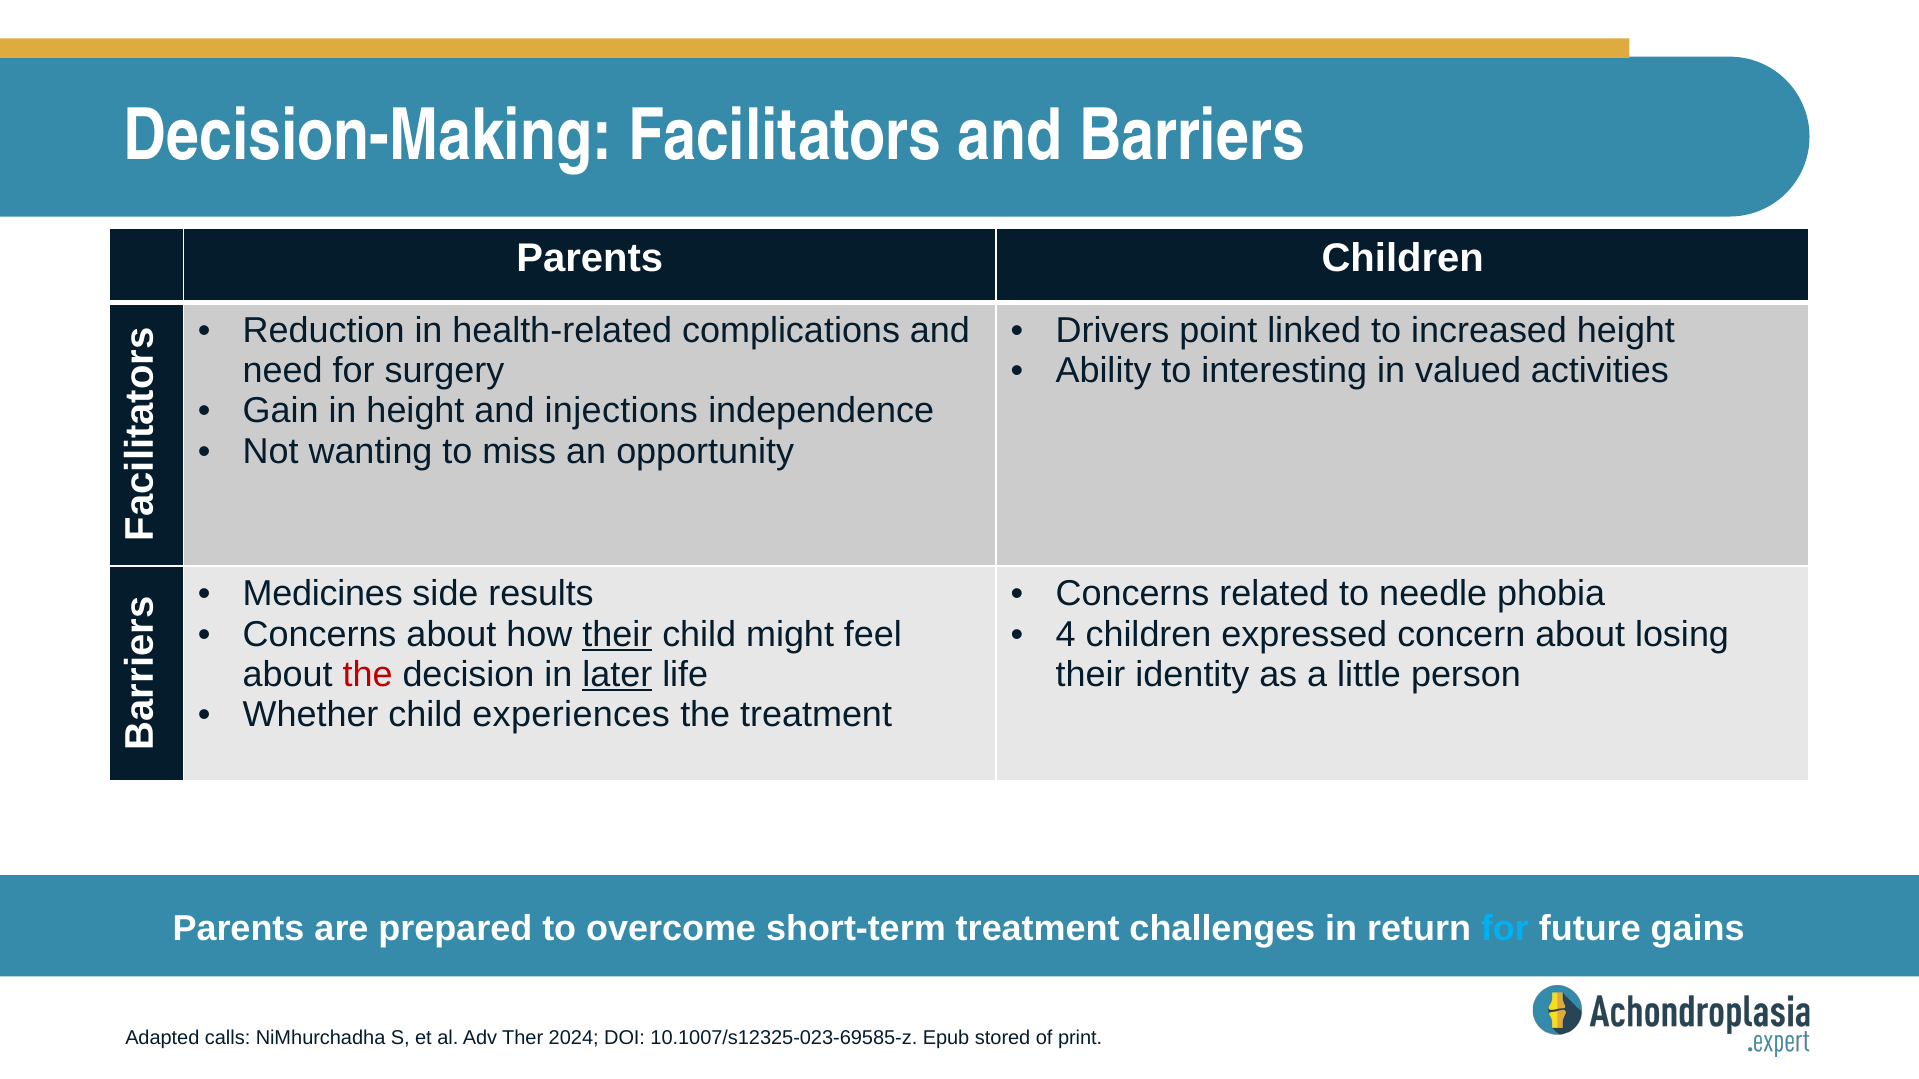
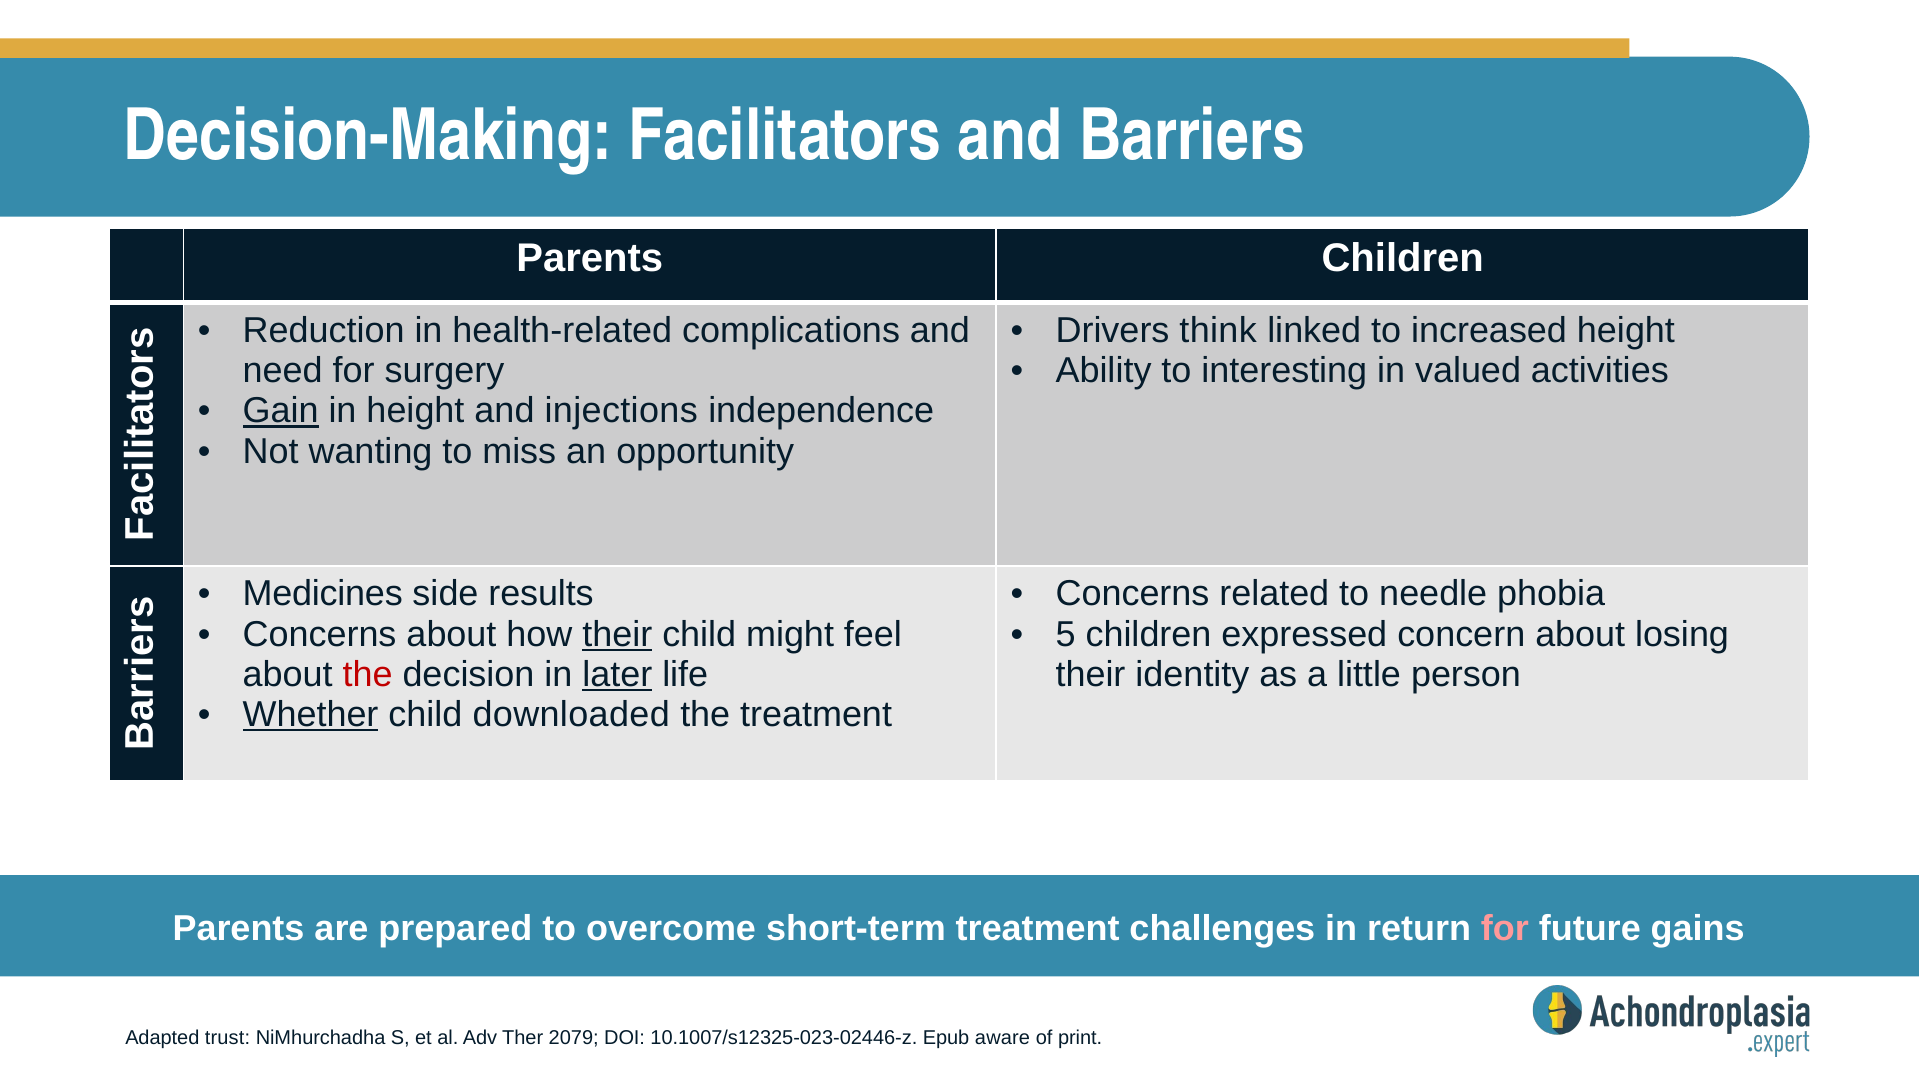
point: point -> think
Gain underline: none -> present
4: 4 -> 5
Whether underline: none -> present
experiences: experiences -> downloaded
for at (1505, 929) colour: light blue -> pink
calls: calls -> trust
2024: 2024 -> 2079
10.1007/s12325-023-69585-z: 10.1007/s12325-023-69585-z -> 10.1007/s12325-023-02446-z
stored: stored -> aware
